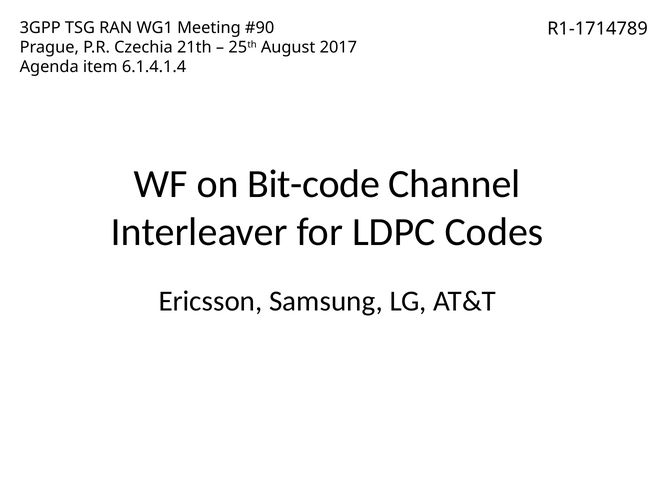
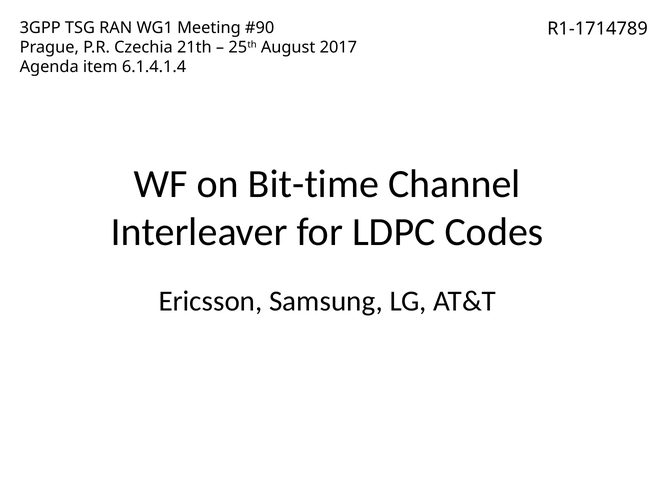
Bit-code: Bit-code -> Bit-time
